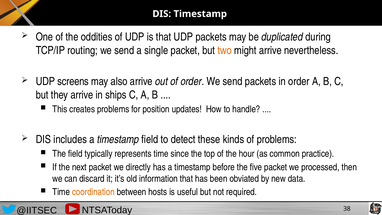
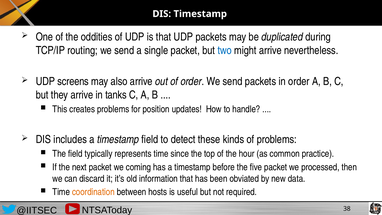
two colour: orange -> blue
ships: ships -> tanks
directly: directly -> coming
